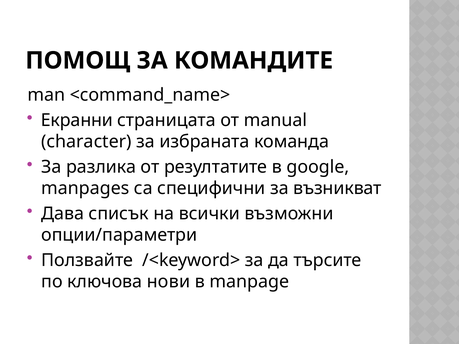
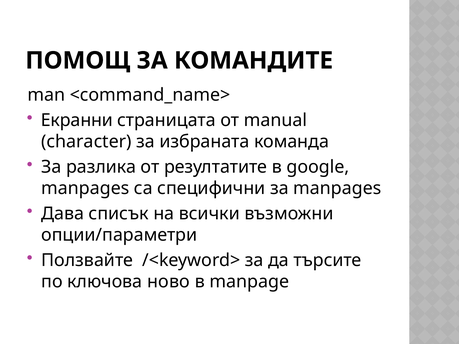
за възникват: възникват -> manpages
нови: нови -> ново
